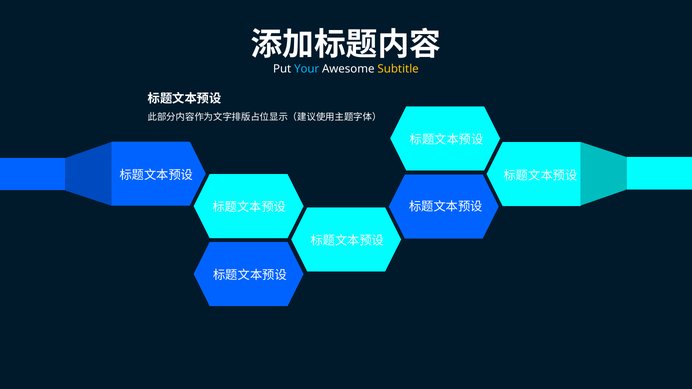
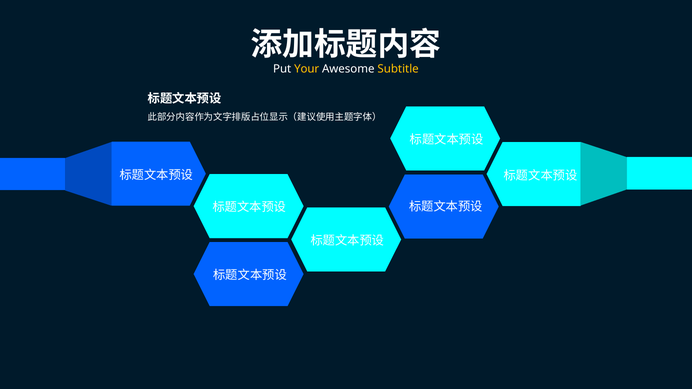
Your colour: light blue -> yellow
